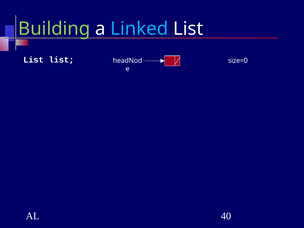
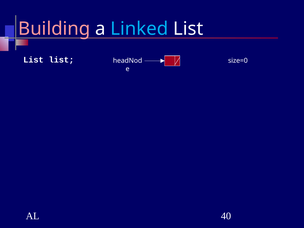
Building colour: light green -> pink
